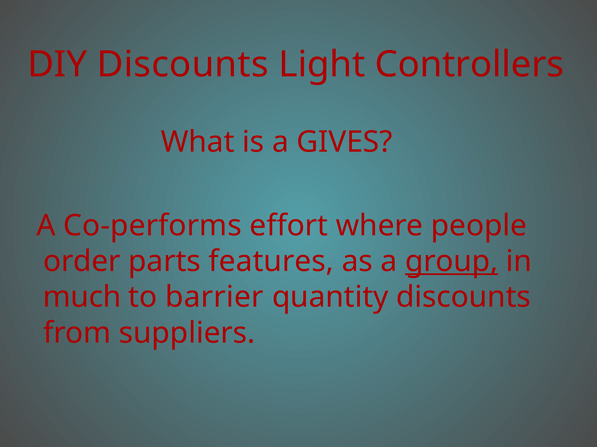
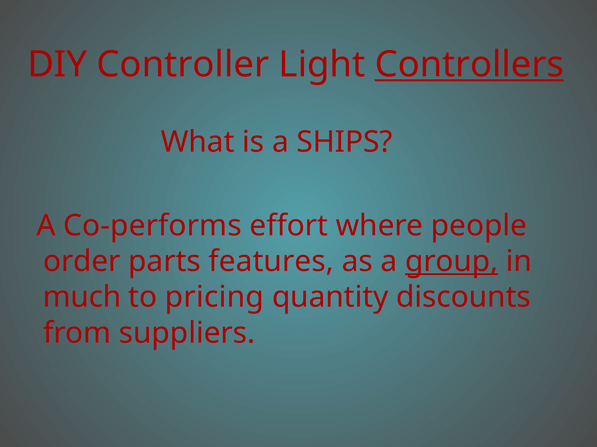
DIY Discounts: Discounts -> Controller
Controllers underline: none -> present
GIVES: GIVES -> SHIPS
barrier: barrier -> pricing
